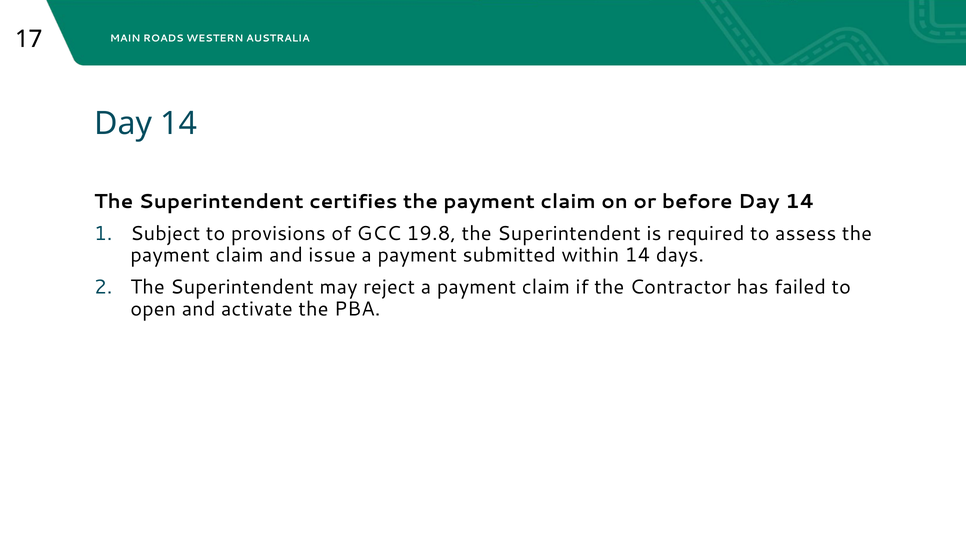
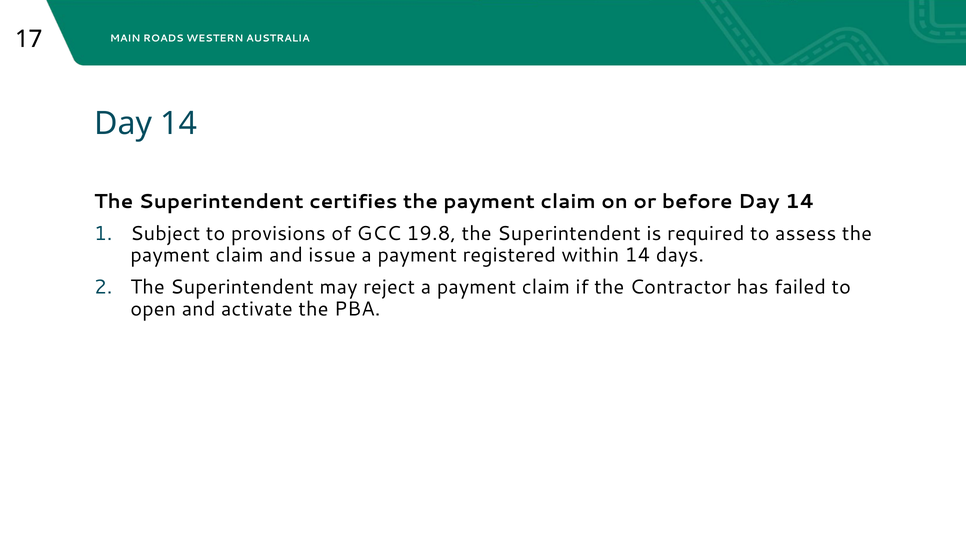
submitted: submitted -> registered
